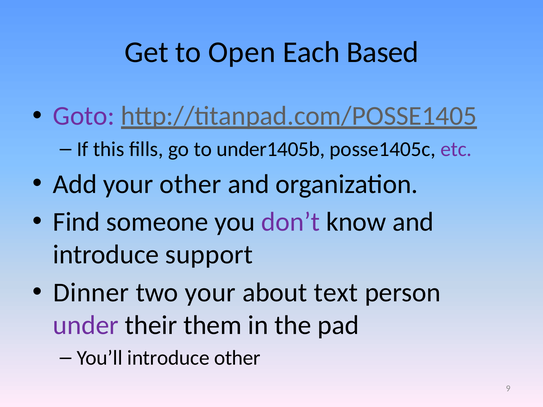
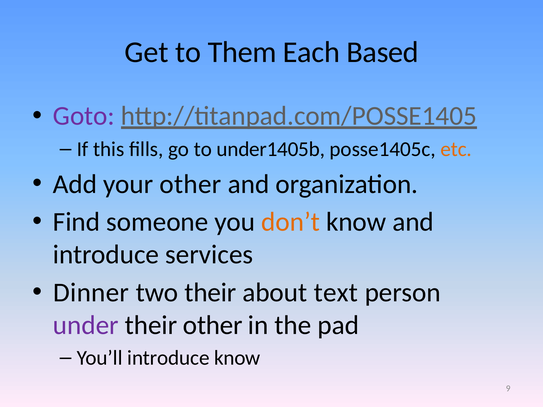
Open: Open -> Them
etc colour: purple -> orange
don’t colour: purple -> orange
support: support -> services
two your: your -> their
their them: them -> other
introduce other: other -> know
